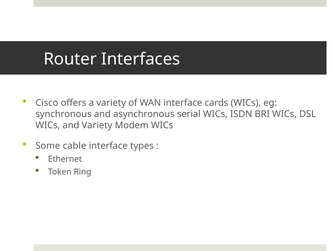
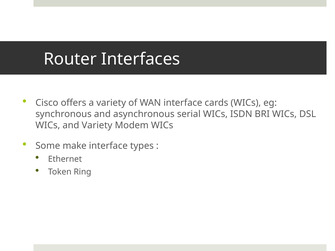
cable: cable -> make
